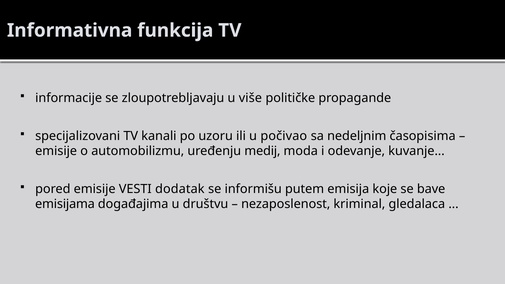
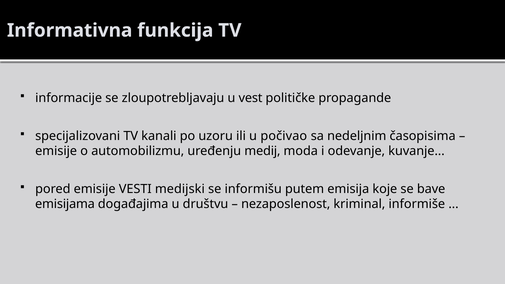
više: više -> vest
dodatak: dodatak -> medijski
gledalaca: gledalaca -> informiše
